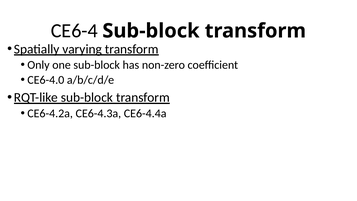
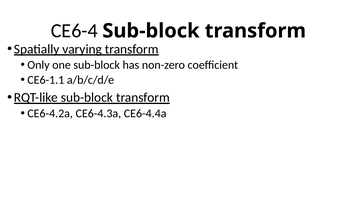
CE6-4.0: CE6-4.0 -> CE6-1.1
